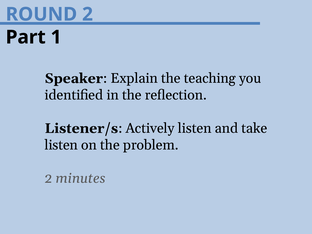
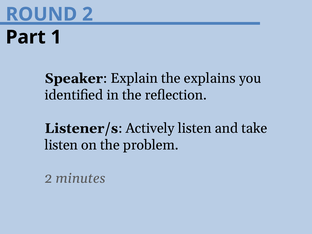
teaching: teaching -> explains
